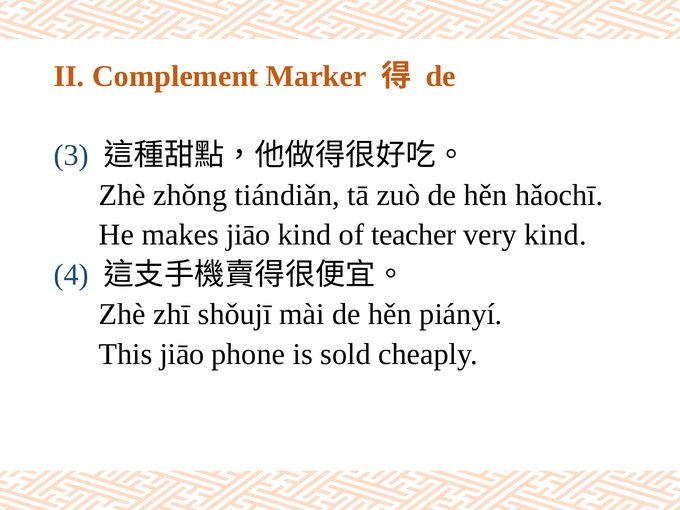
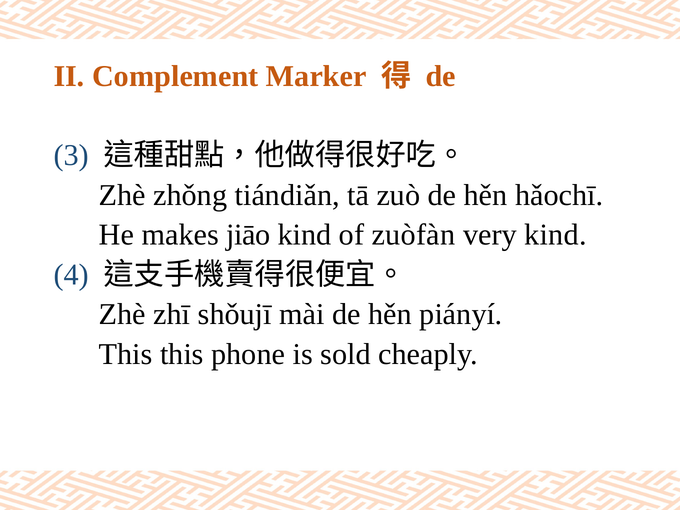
teacher: teacher -> zuòfàn
This jiāo: jiāo -> this
